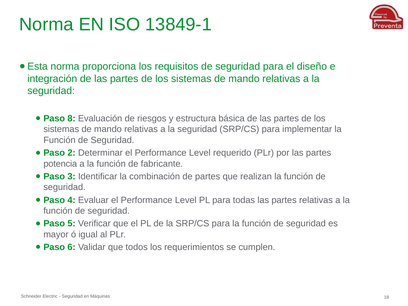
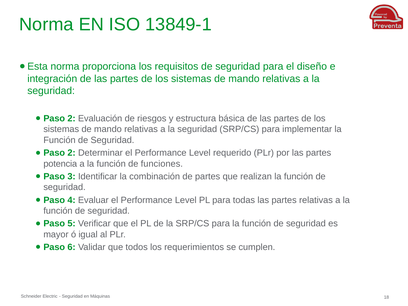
8 at (72, 118): 8 -> 2
fabricante: fabricante -> funciones
